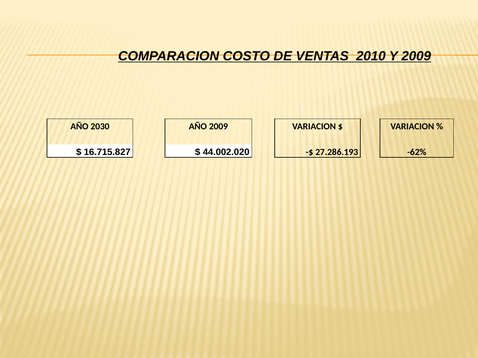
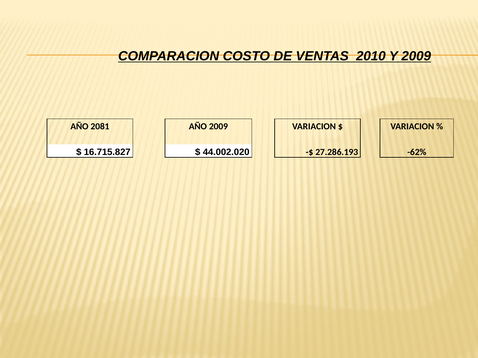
2030: 2030 -> 2081
